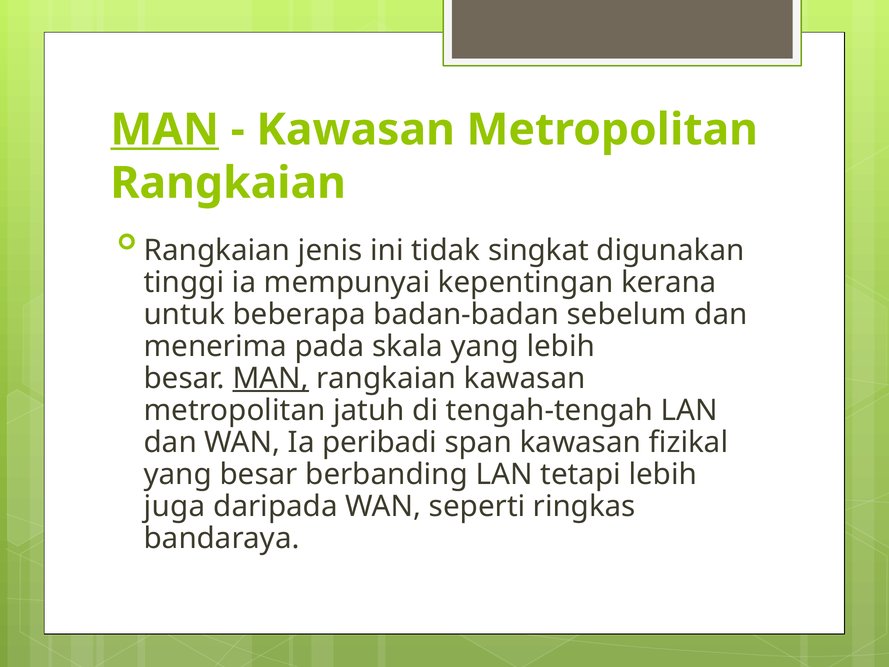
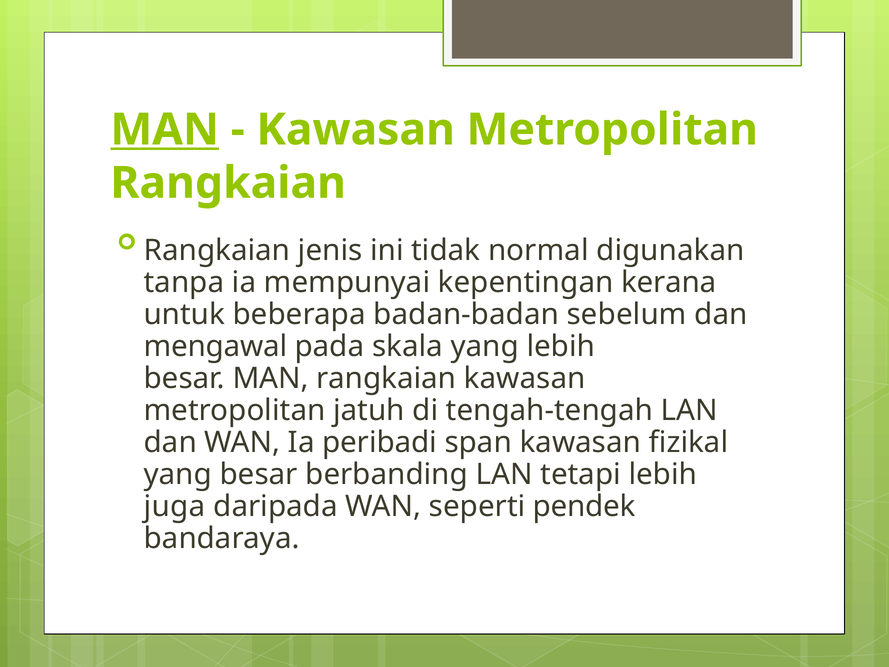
singkat: singkat -> normal
tinggi: tinggi -> tanpa
menerima: menerima -> mengawal
MAN at (271, 378) underline: present -> none
ringkas: ringkas -> pendek
